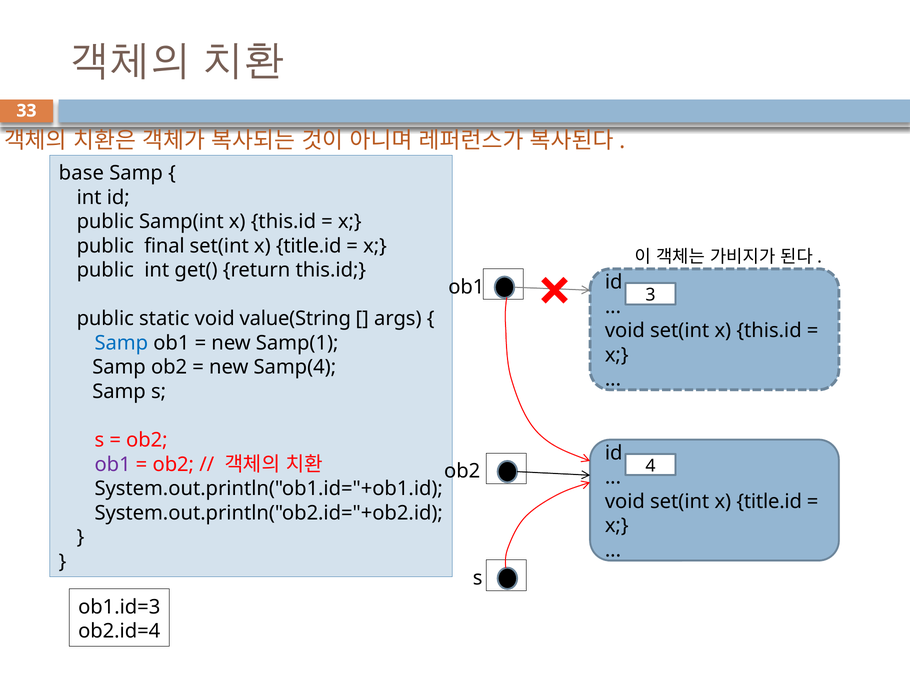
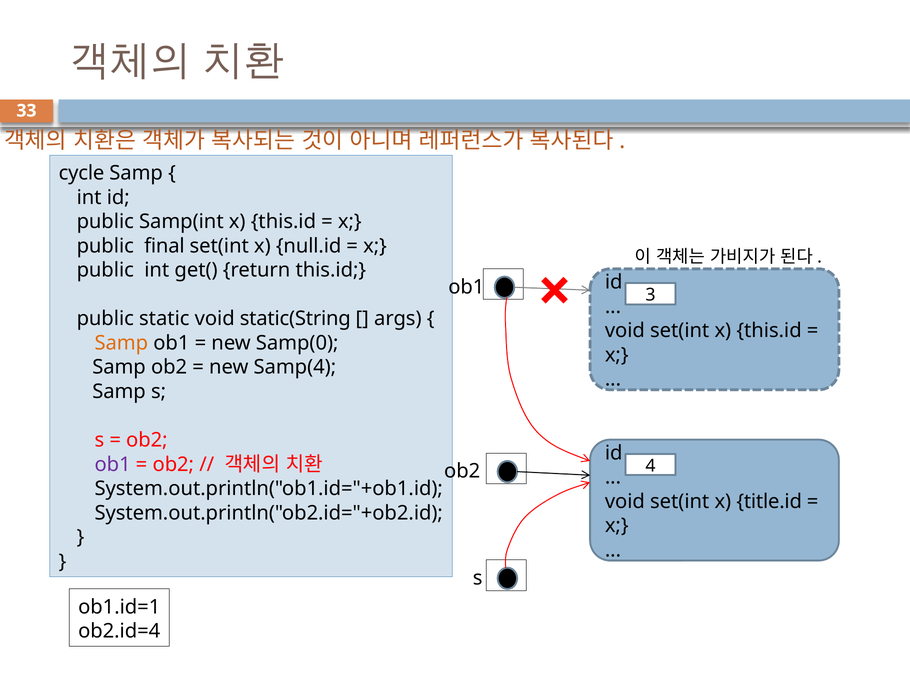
base: base -> cycle
title.id at (309, 246): title.id -> null.id
value(String: value(String -> static(String
Samp at (121, 343) colour: blue -> orange
Samp(1: Samp(1 -> Samp(0
ob1.id=3: ob1.id=3 -> ob1.id=1
